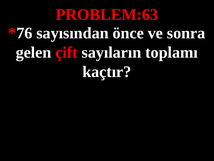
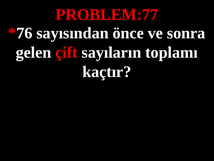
PROBLEM:63: PROBLEM:63 -> PROBLEM:77
